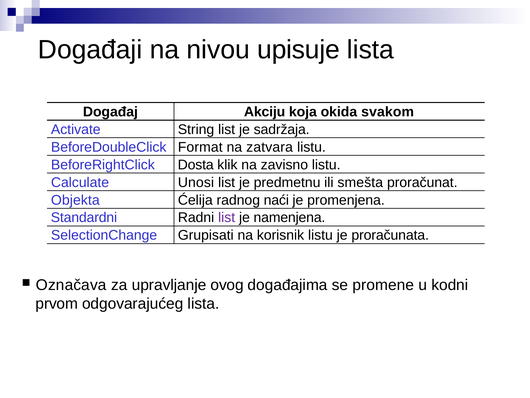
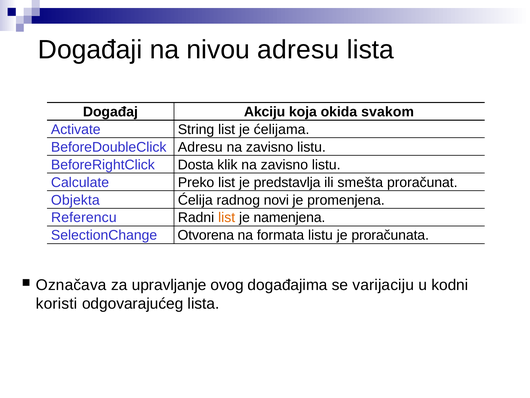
nivou upisuje: upisuje -> adresu
sadržaja: sadržaja -> ćelijama
BeforeDoubleClick Format: Format -> Adresu
zatvara at (270, 147): zatvara -> zavisno
Unosi: Unosi -> Preko
predmetnu: predmetnu -> predstavlja
naći: naći -> novi
Standardni: Standardni -> Referencu
list at (227, 217) colour: purple -> orange
Grupisati: Grupisati -> Otvorena
korisnik: korisnik -> formata
promene: promene -> varijaciju
prvom: prvom -> koristi
